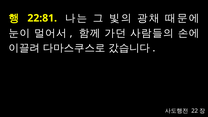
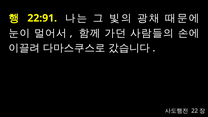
22:81: 22:81 -> 22:91
